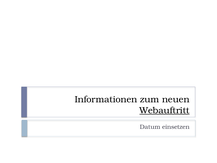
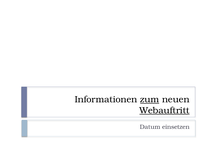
zum underline: none -> present
